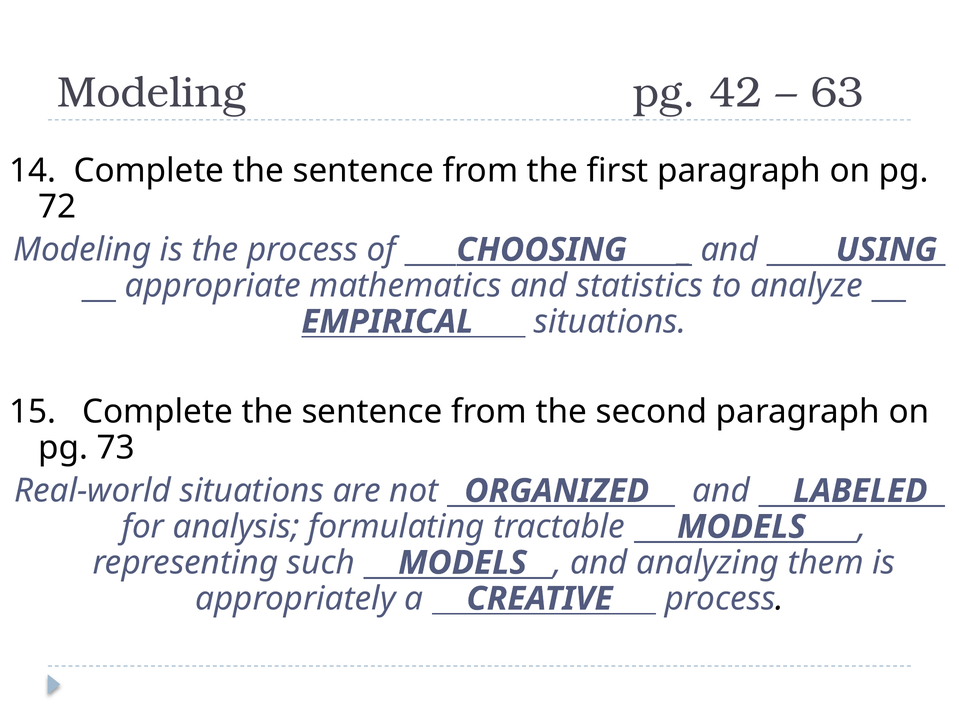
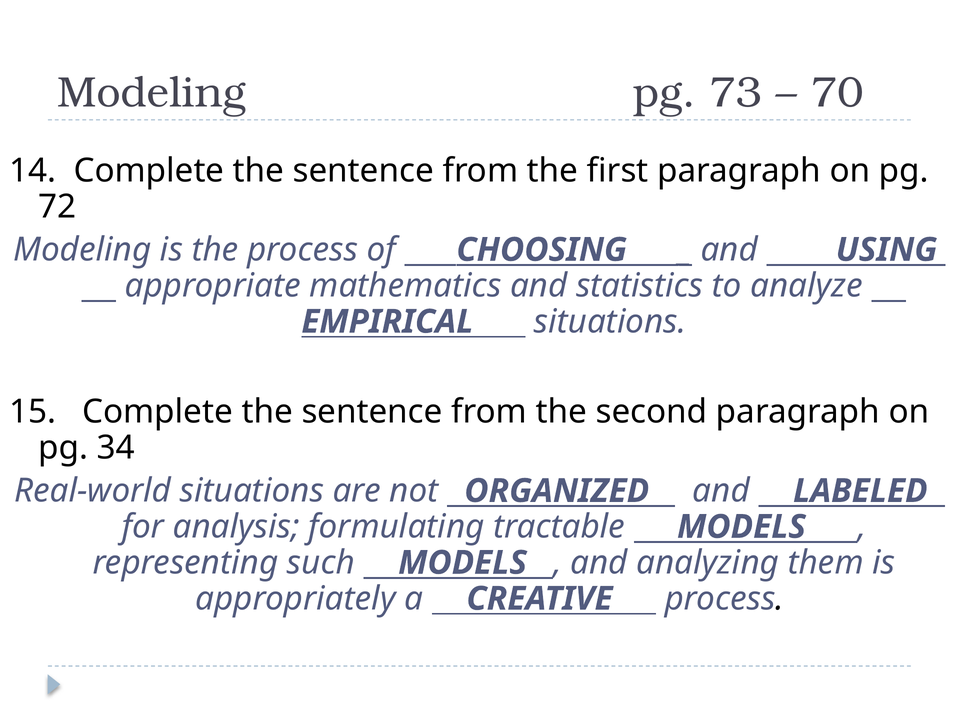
42: 42 -> 73
63: 63 -> 70
73: 73 -> 34
